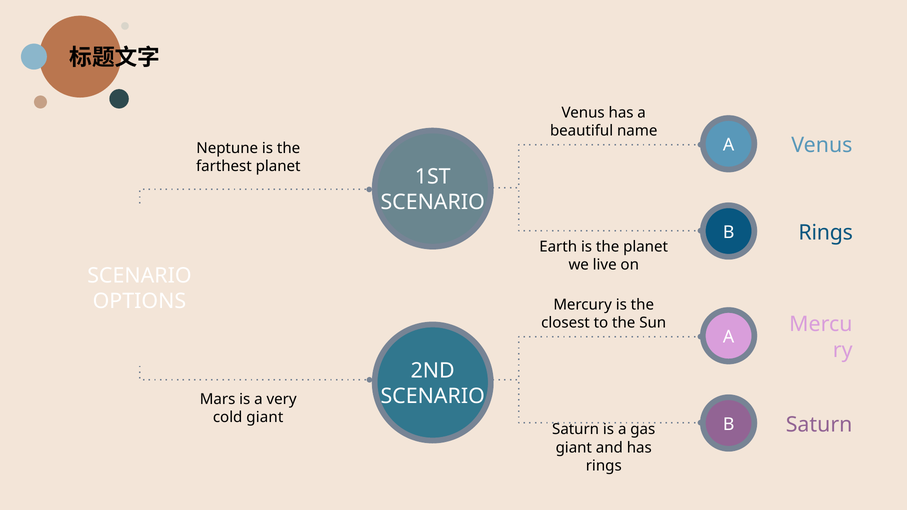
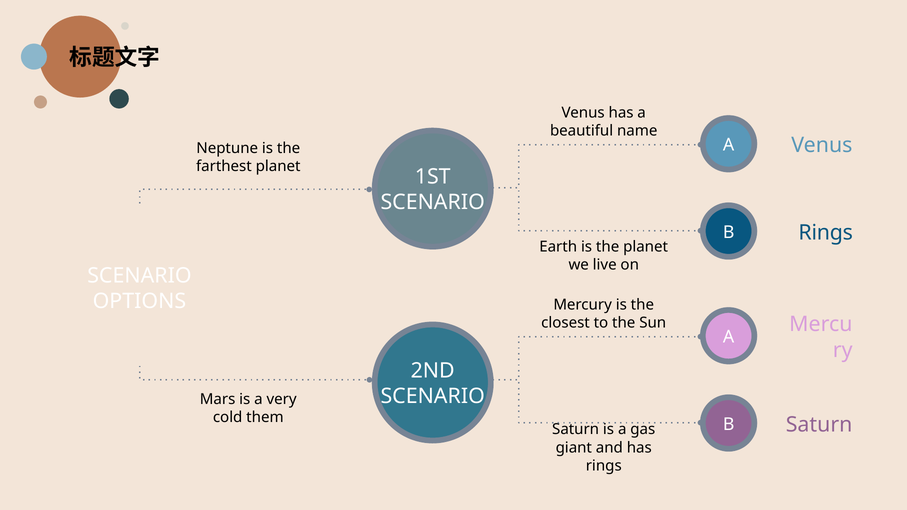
cold giant: giant -> them
